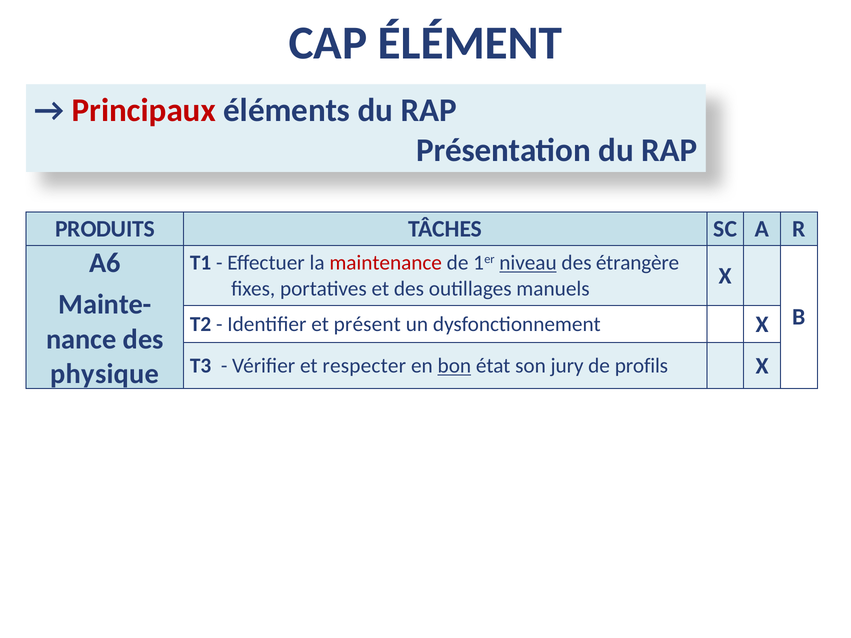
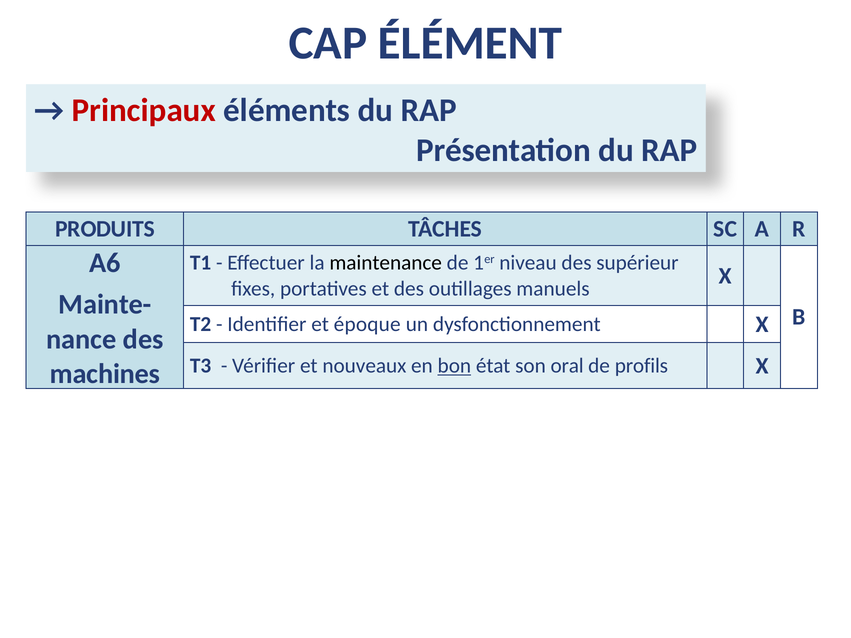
maintenance colour: red -> black
niveau underline: present -> none
étrangère: étrangère -> supérieur
présent: présent -> époque
respecter: respecter -> nouveaux
jury: jury -> oral
physique: physique -> machines
